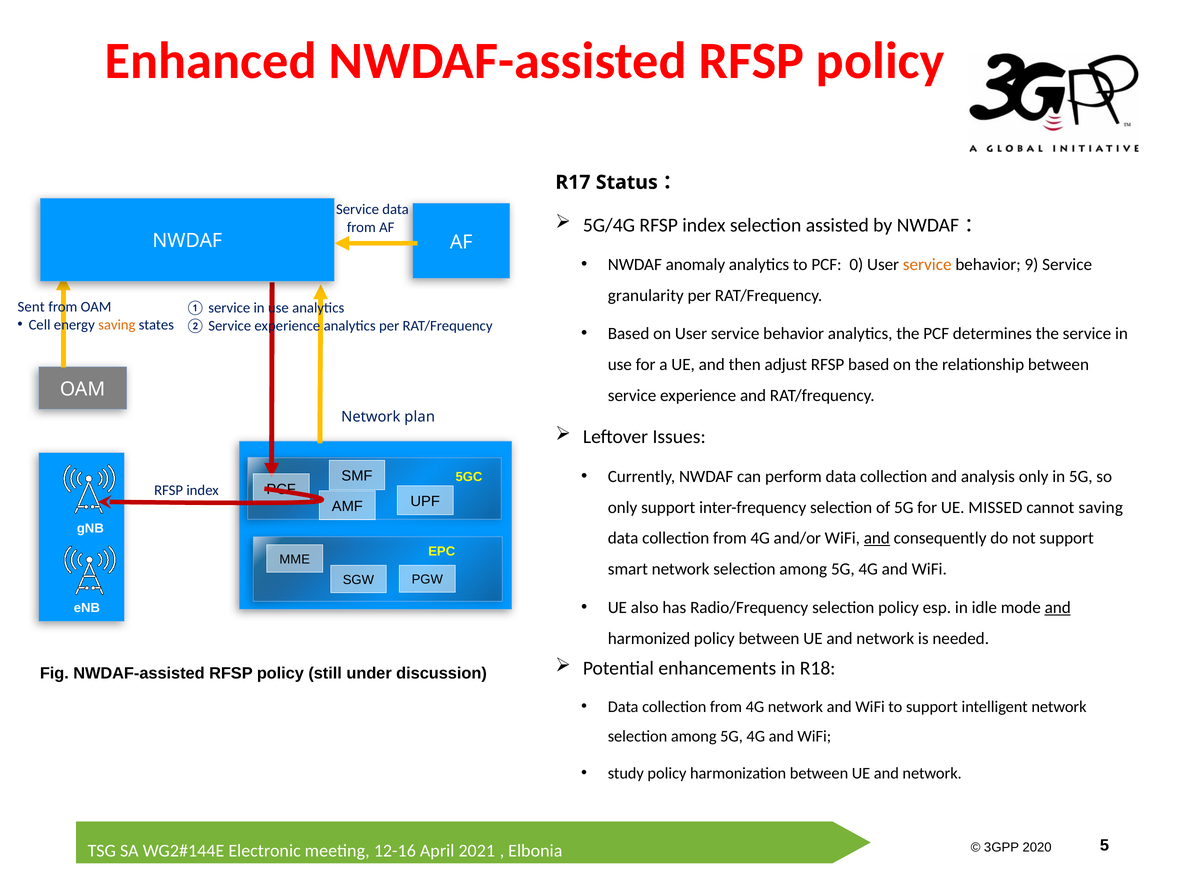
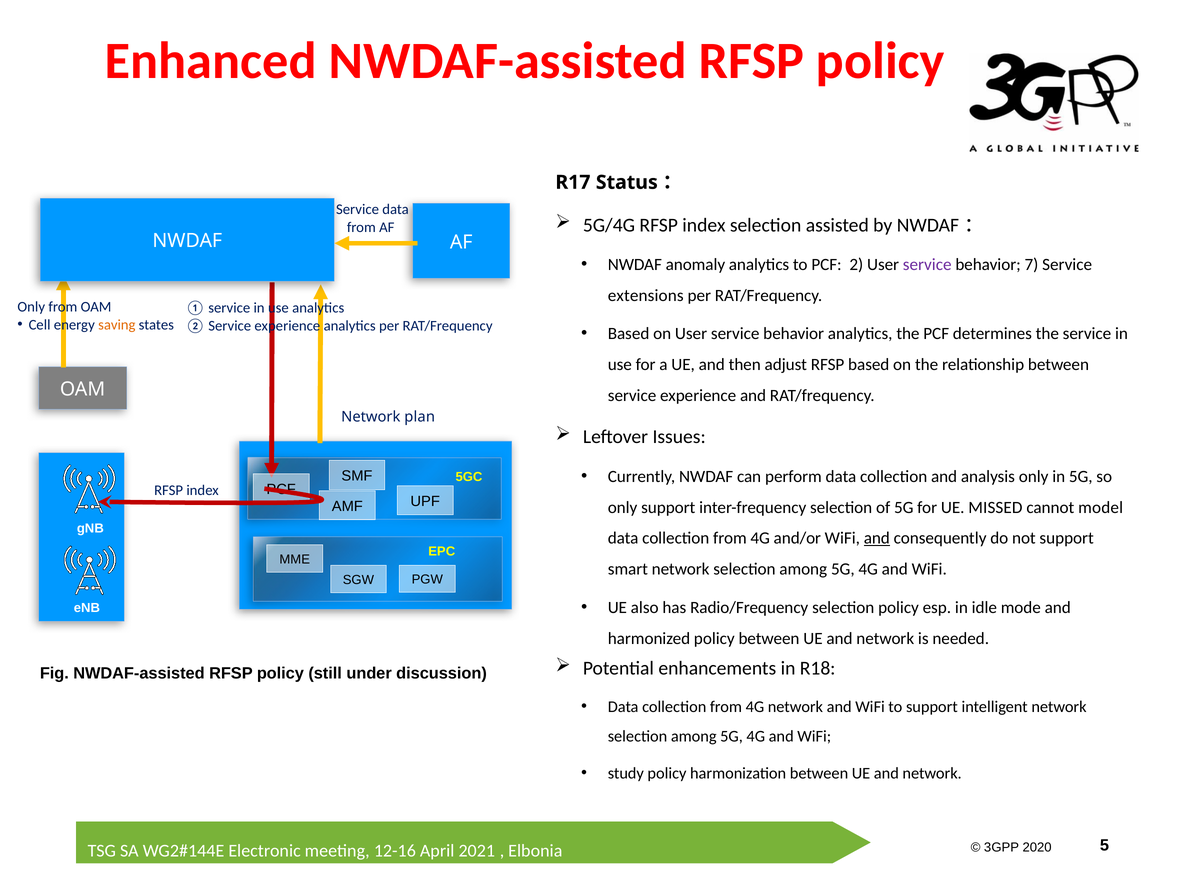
0: 0 -> 2
service at (927, 264) colour: orange -> purple
9: 9 -> 7
granularity: granularity -> extensions
Sent at (31, 307): Sent -> Only
cannot saving: saving -> model
and at (1058, 607) underline: present -> none
